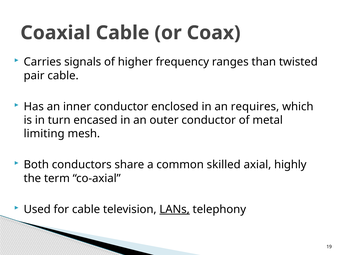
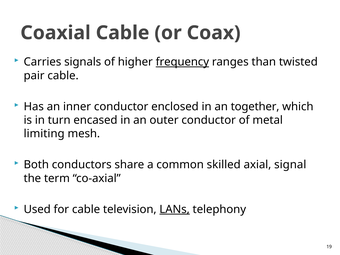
frequency underline: none -> present
requires: requires -> together
highly: highly -> signal
